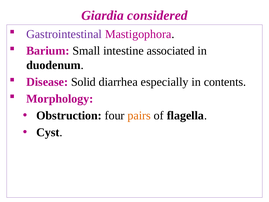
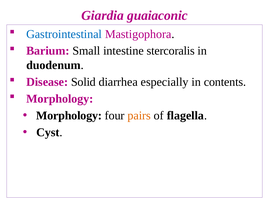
considered: considered -> guaiaconic
Gastrointestinal colour: purple -> blue
associated: associated -> stercoralis
Obstruction at (69, 115): Obstruction -> Morphology
